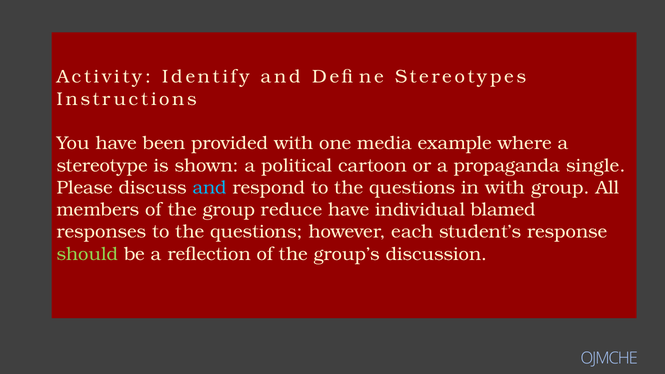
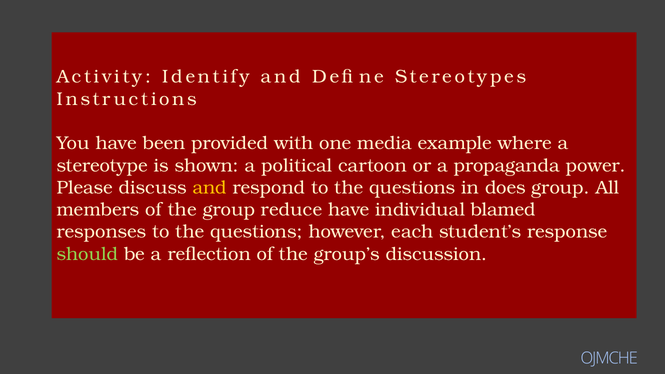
single: single -> power
and at (210, 188) colour: light blue -> yellow
in with: with -> does
